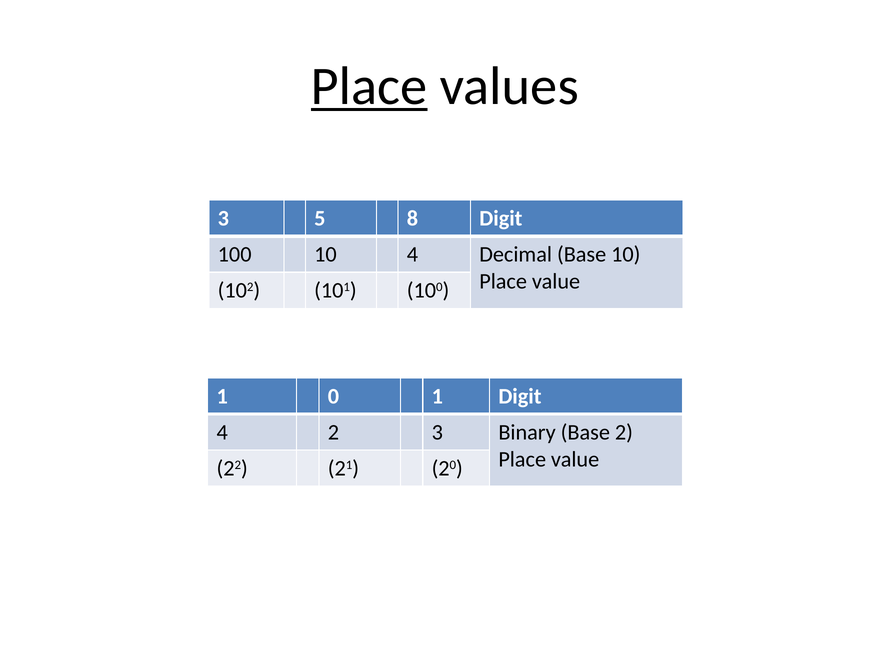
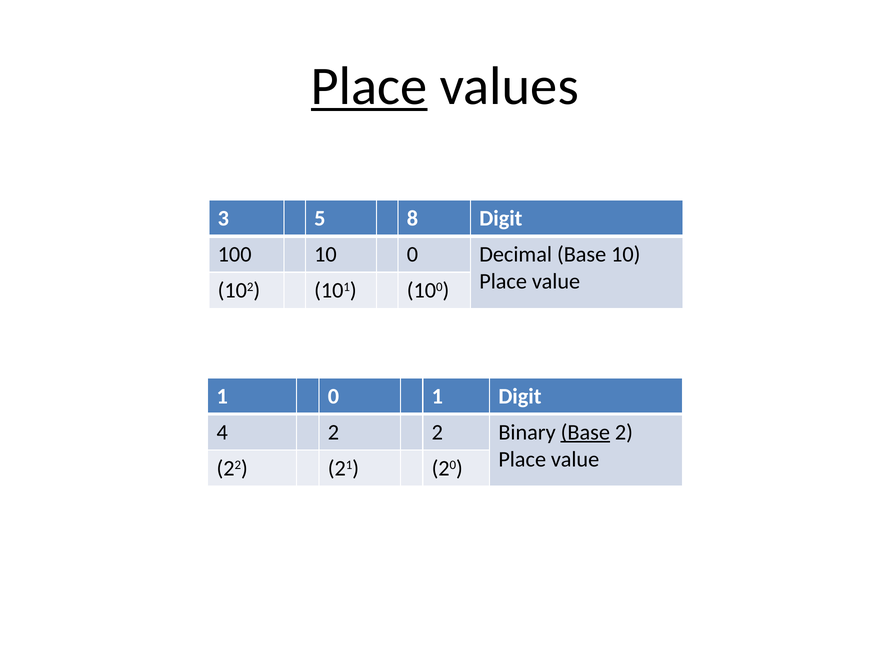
10 4: 4 -> 0
2 3: 3 -> 2
Base at (585, 433) underline: none -> present
